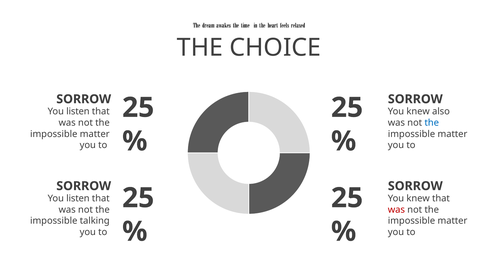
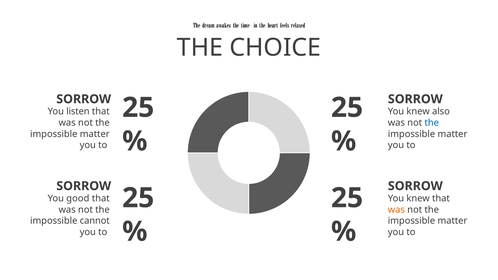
listen at (78, 199): listen -> good
was at (396, 210) colour: red -> orange
talking: talking -> cannot
